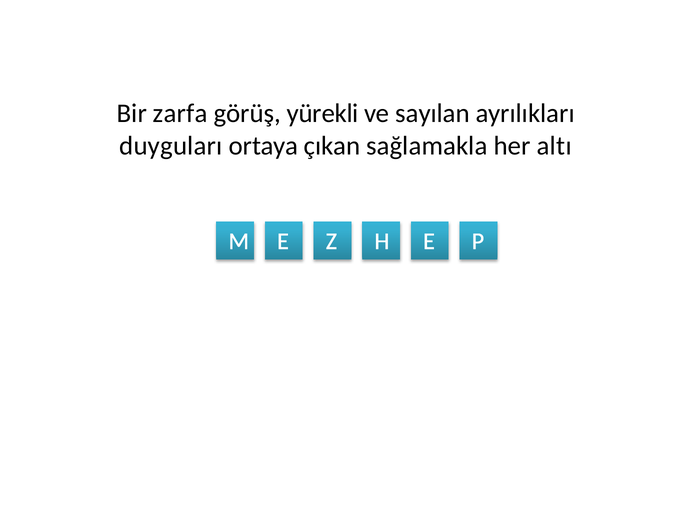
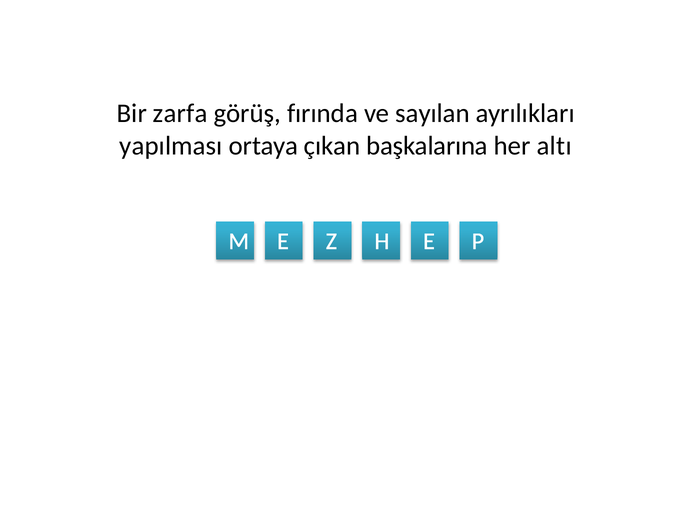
yürekli: yürekli -> fırında
duyguları: duyguları -> yapılması
sağlamakla: sağlamakla -> başkalarına
